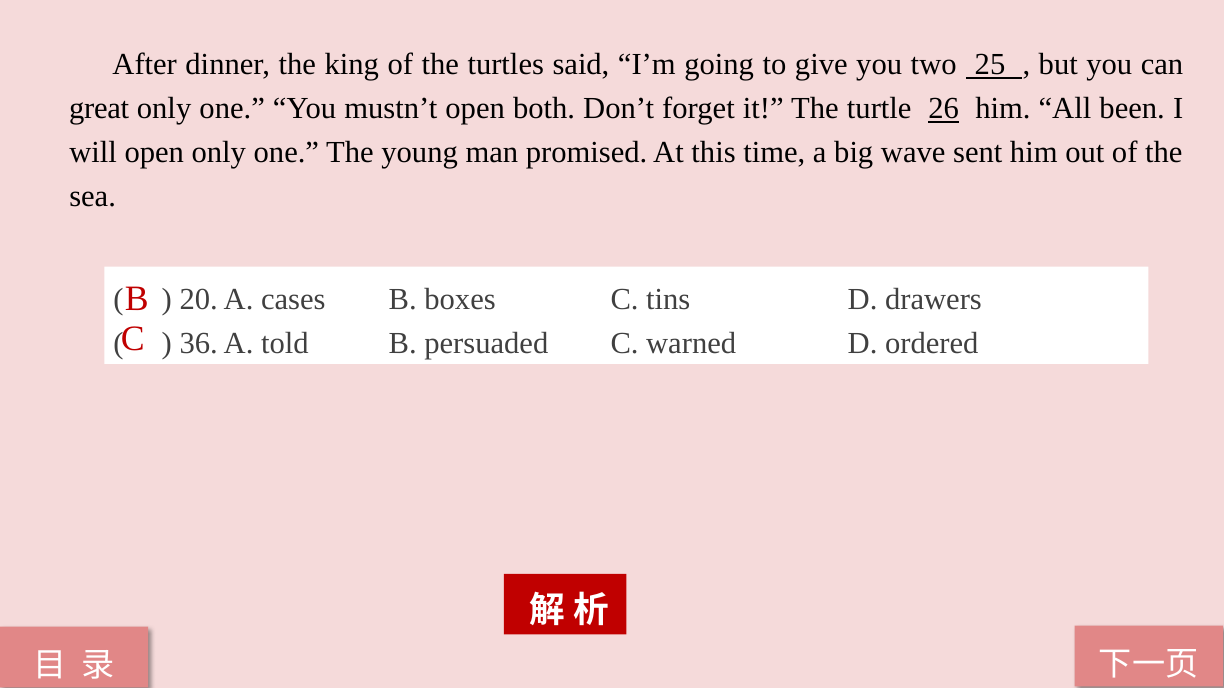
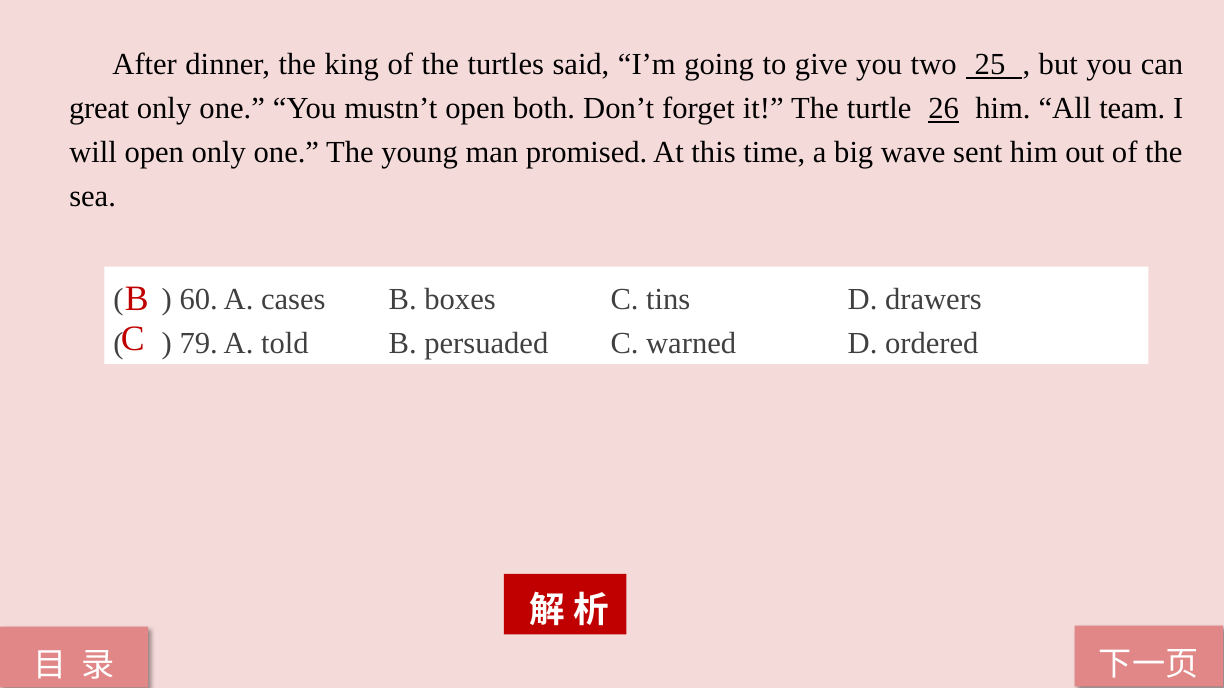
been: been -> team
20: 20 -> 60
36: 36 -> 79
